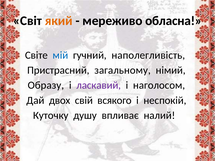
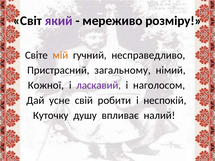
який colour: orange -> purple
обласна: обласна -> розміру
мій colour: blue -> orange
наполегливість: наполегливість -> несправедливо
Образу: Образу -> Кожної
двох: двох -> усне
всякого: всякого -> робити
